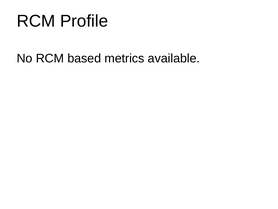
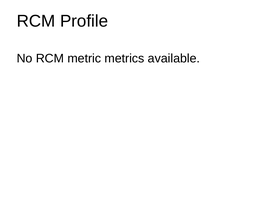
based: based -> metric
